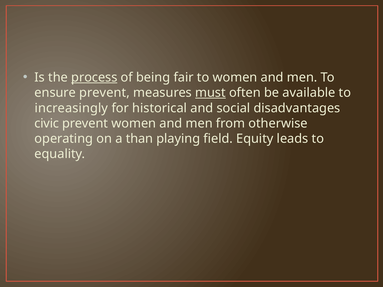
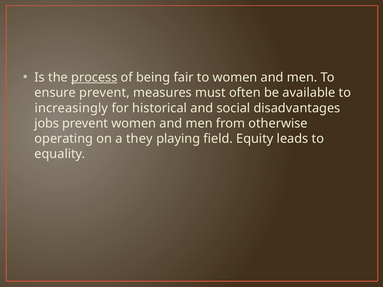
must underline: present -> none
civic: civic -> jobs
than: than -> they
